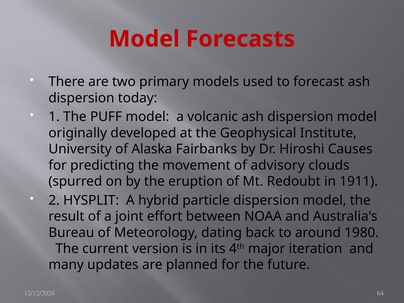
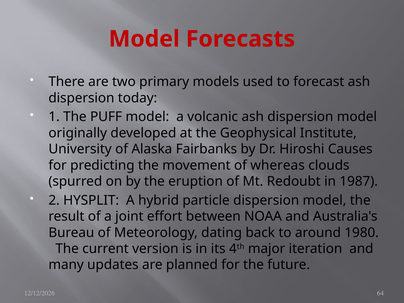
advisory: advisory -> whereas
1911: 1911 -> 1987
